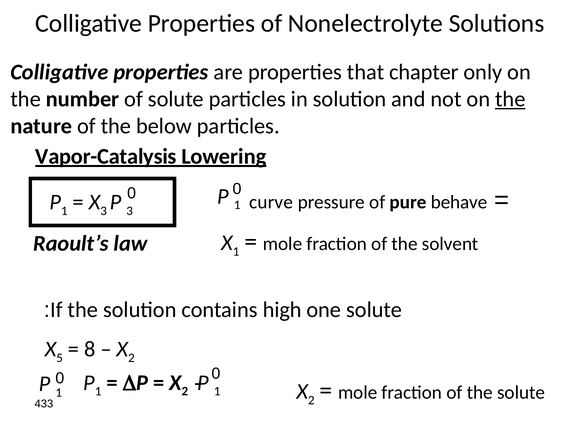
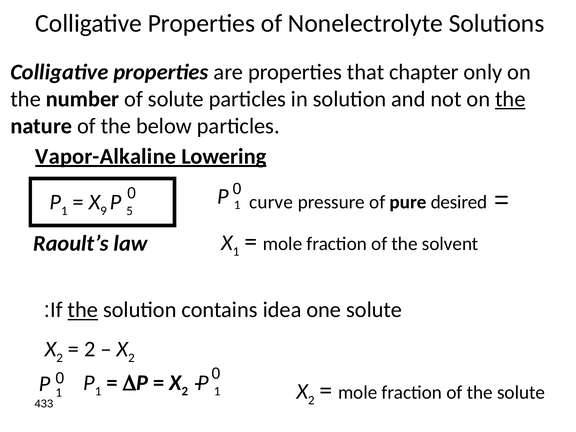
Vapor-Catalysis: Vapor-Catalysis -> Vapor-Alkaline
3 at (104, 211): 3 -> 9
P 3: 3 -> 5
behave: behave -> desired
the at (83, 310) underline: none -> present
high: high -> idea
5 at (60, 358): 5 -> 2
8 at (90, 349): 8 -> 2
